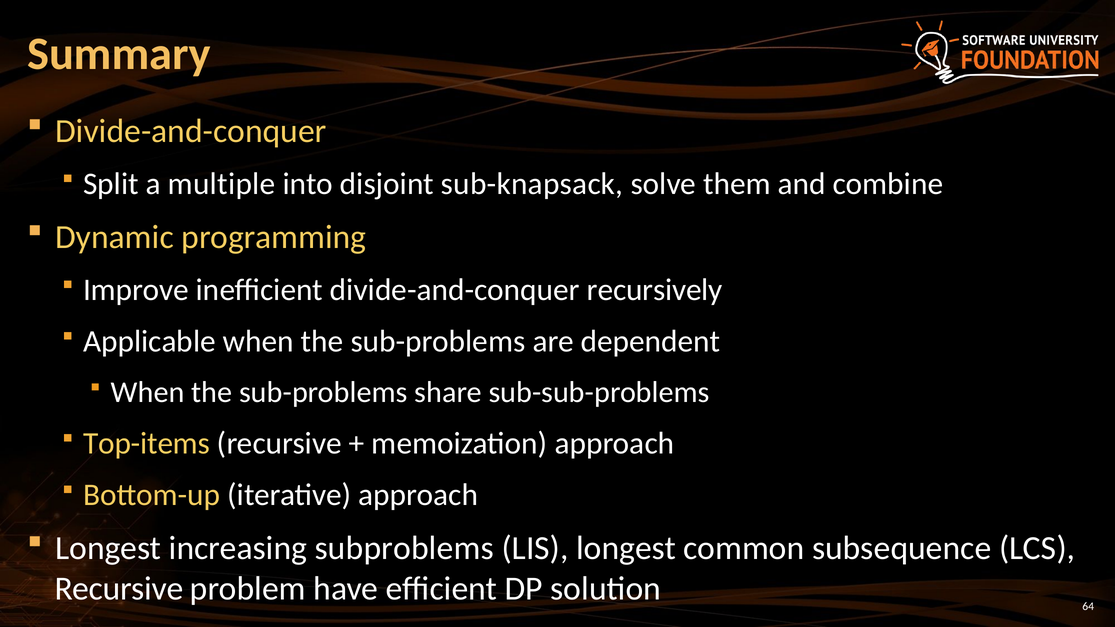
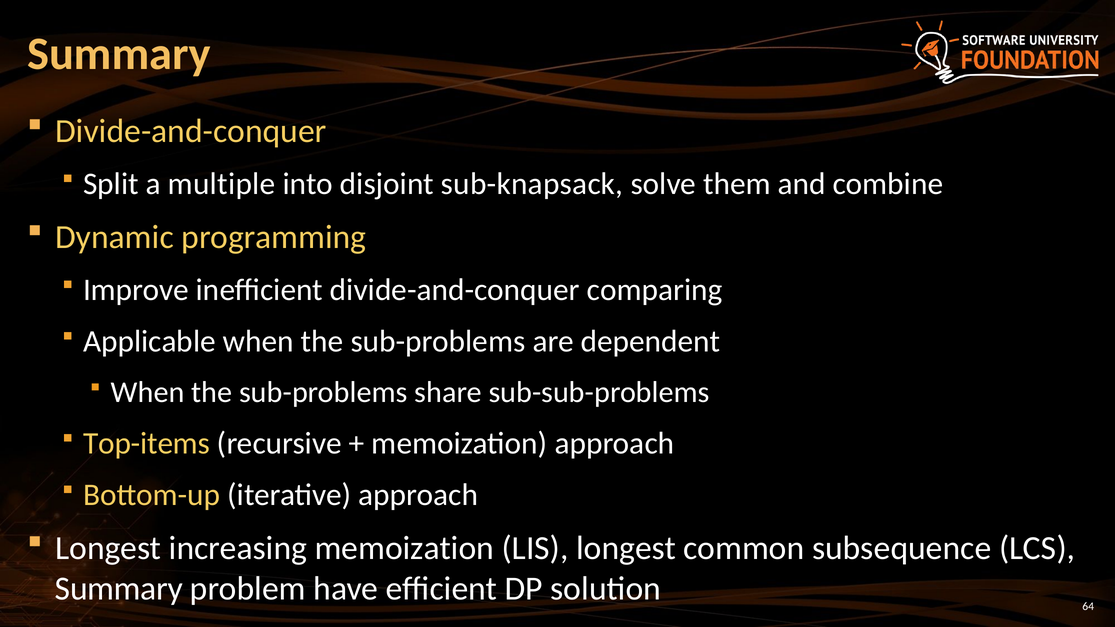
recursively: recursively -> comparing
increasing subproblems: subproblems -> memoization
Recursive at (119, 589): Recursive -> Summary
